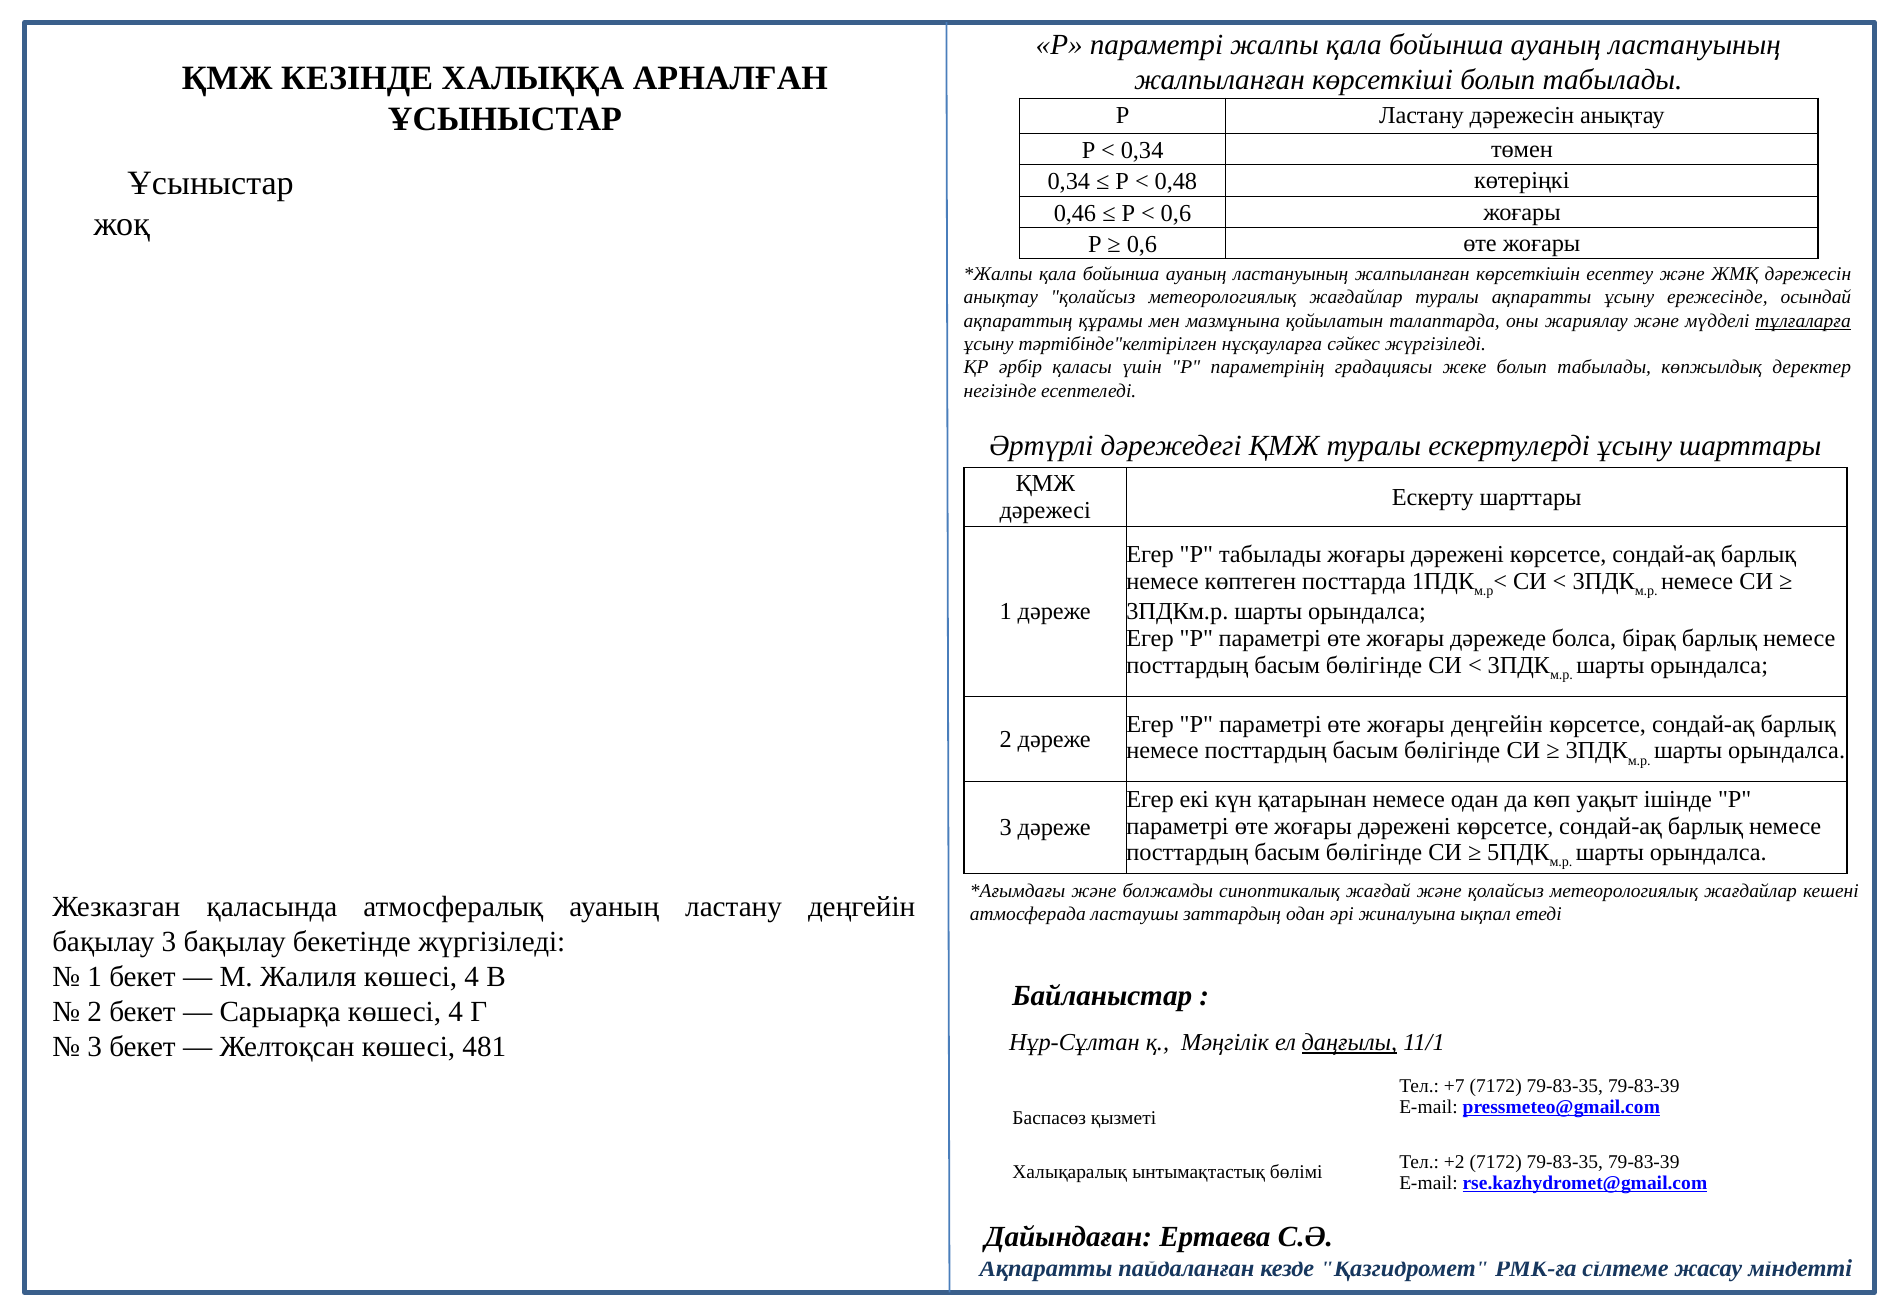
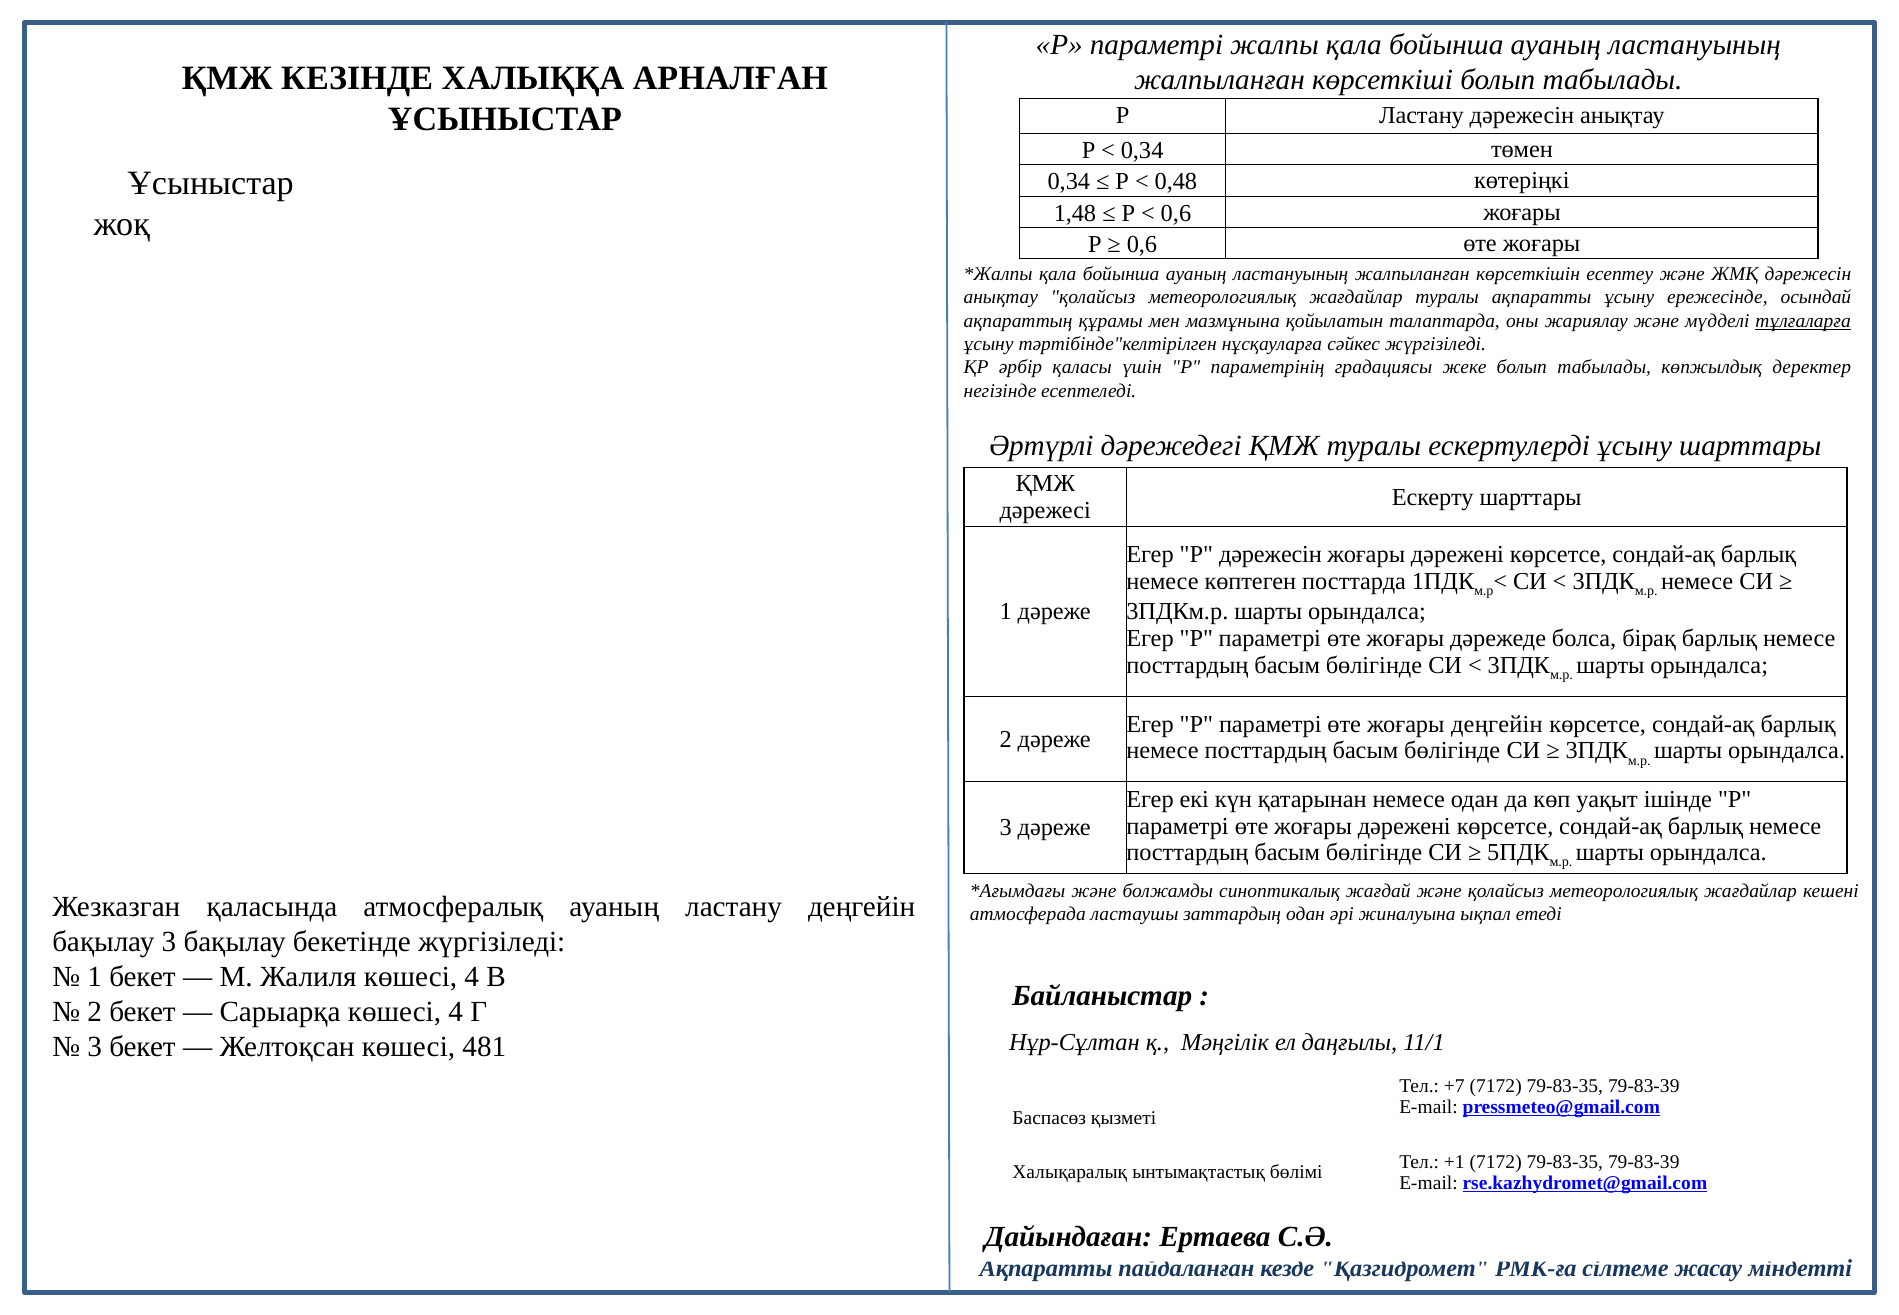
0,46: 0,46 -> 1,48
Р табылады: табылады -> дәрежесін
даңғылы underline: present -> none
+2: +2 -> +1
